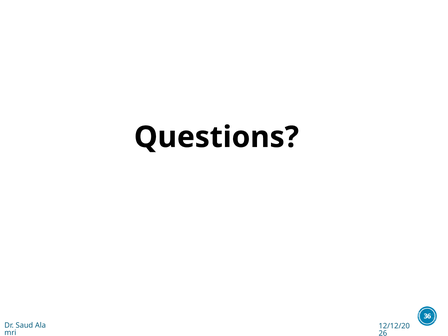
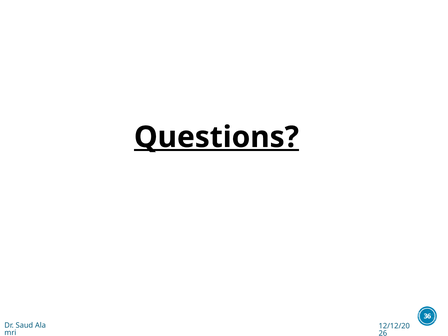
Questions underline: none -> present
